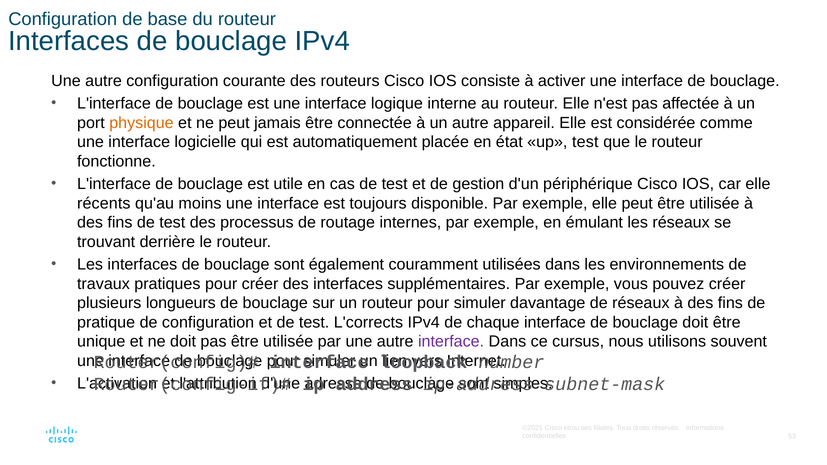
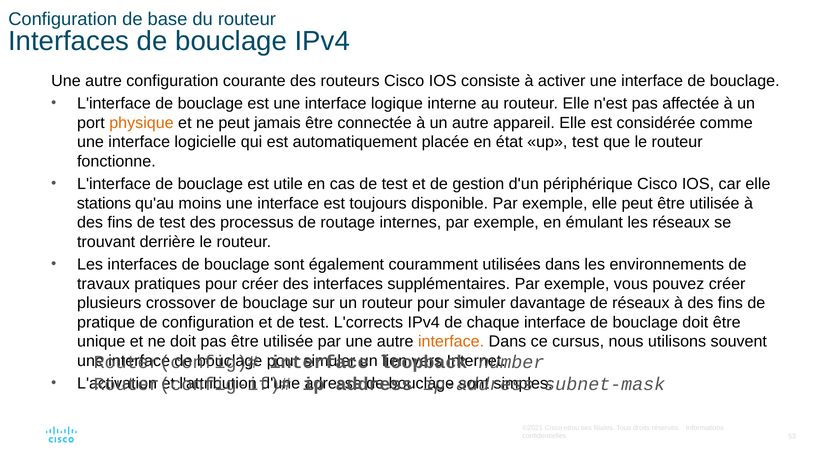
récents: récents -> stations
longueurs: longueurs -> crossover
interface at (451, 342) colour: purple -> orange
